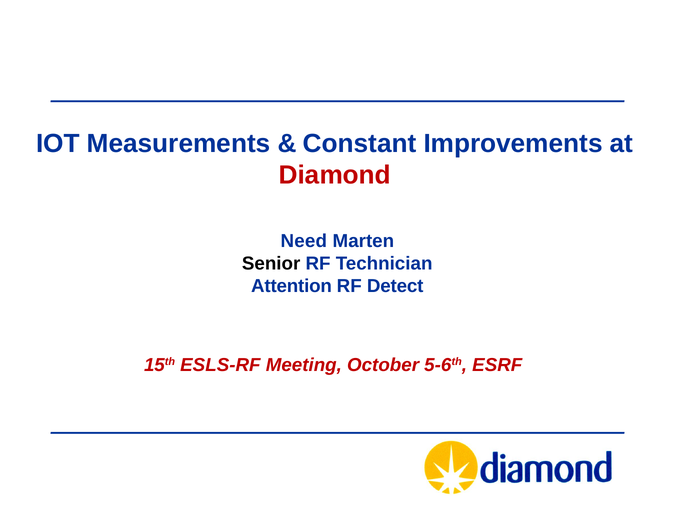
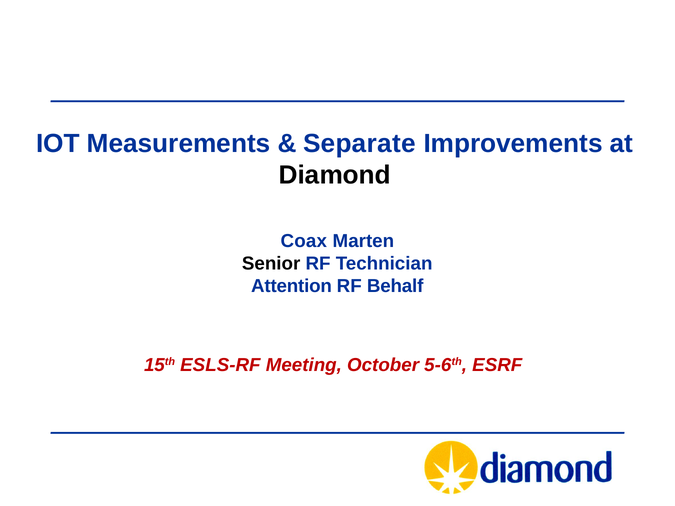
Constant: Constant -> Separate
Diamond colour: red -> black
Need: Need -> Coax
Detect: Detect -> Behalf
